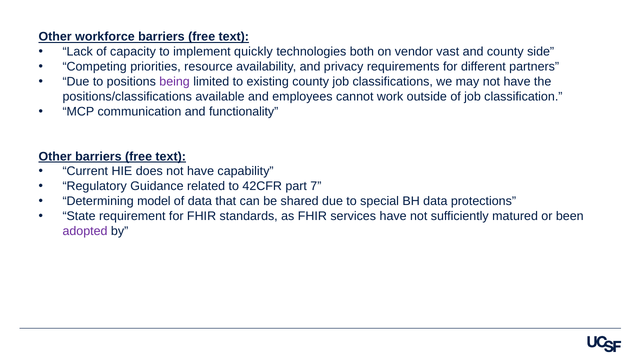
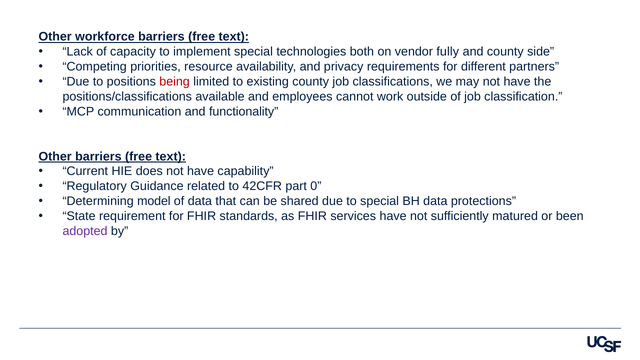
implement quickly: quickly -> special
vast: vast -> fully
being colour: purple -> red
7: 7 -> 0
